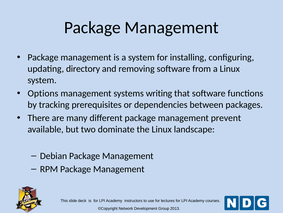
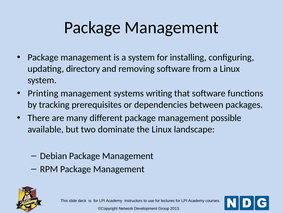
Options: Options -> Printing
prevent: prevent -> possible
